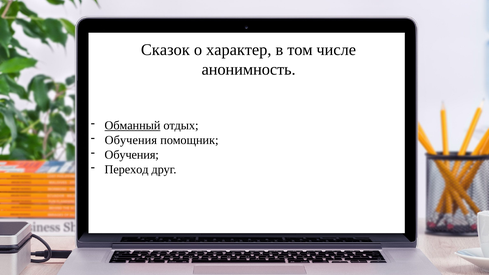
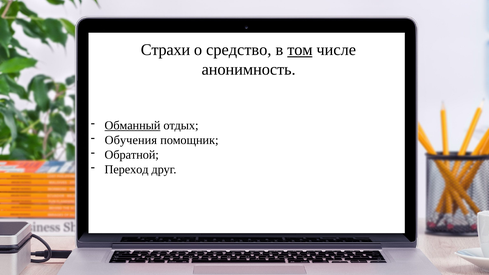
Сказок: Сказок -> Страхи
характер: характер -> средство
том underline: none -> present
Обучения at (132, 155): Обучения -> Обратной
